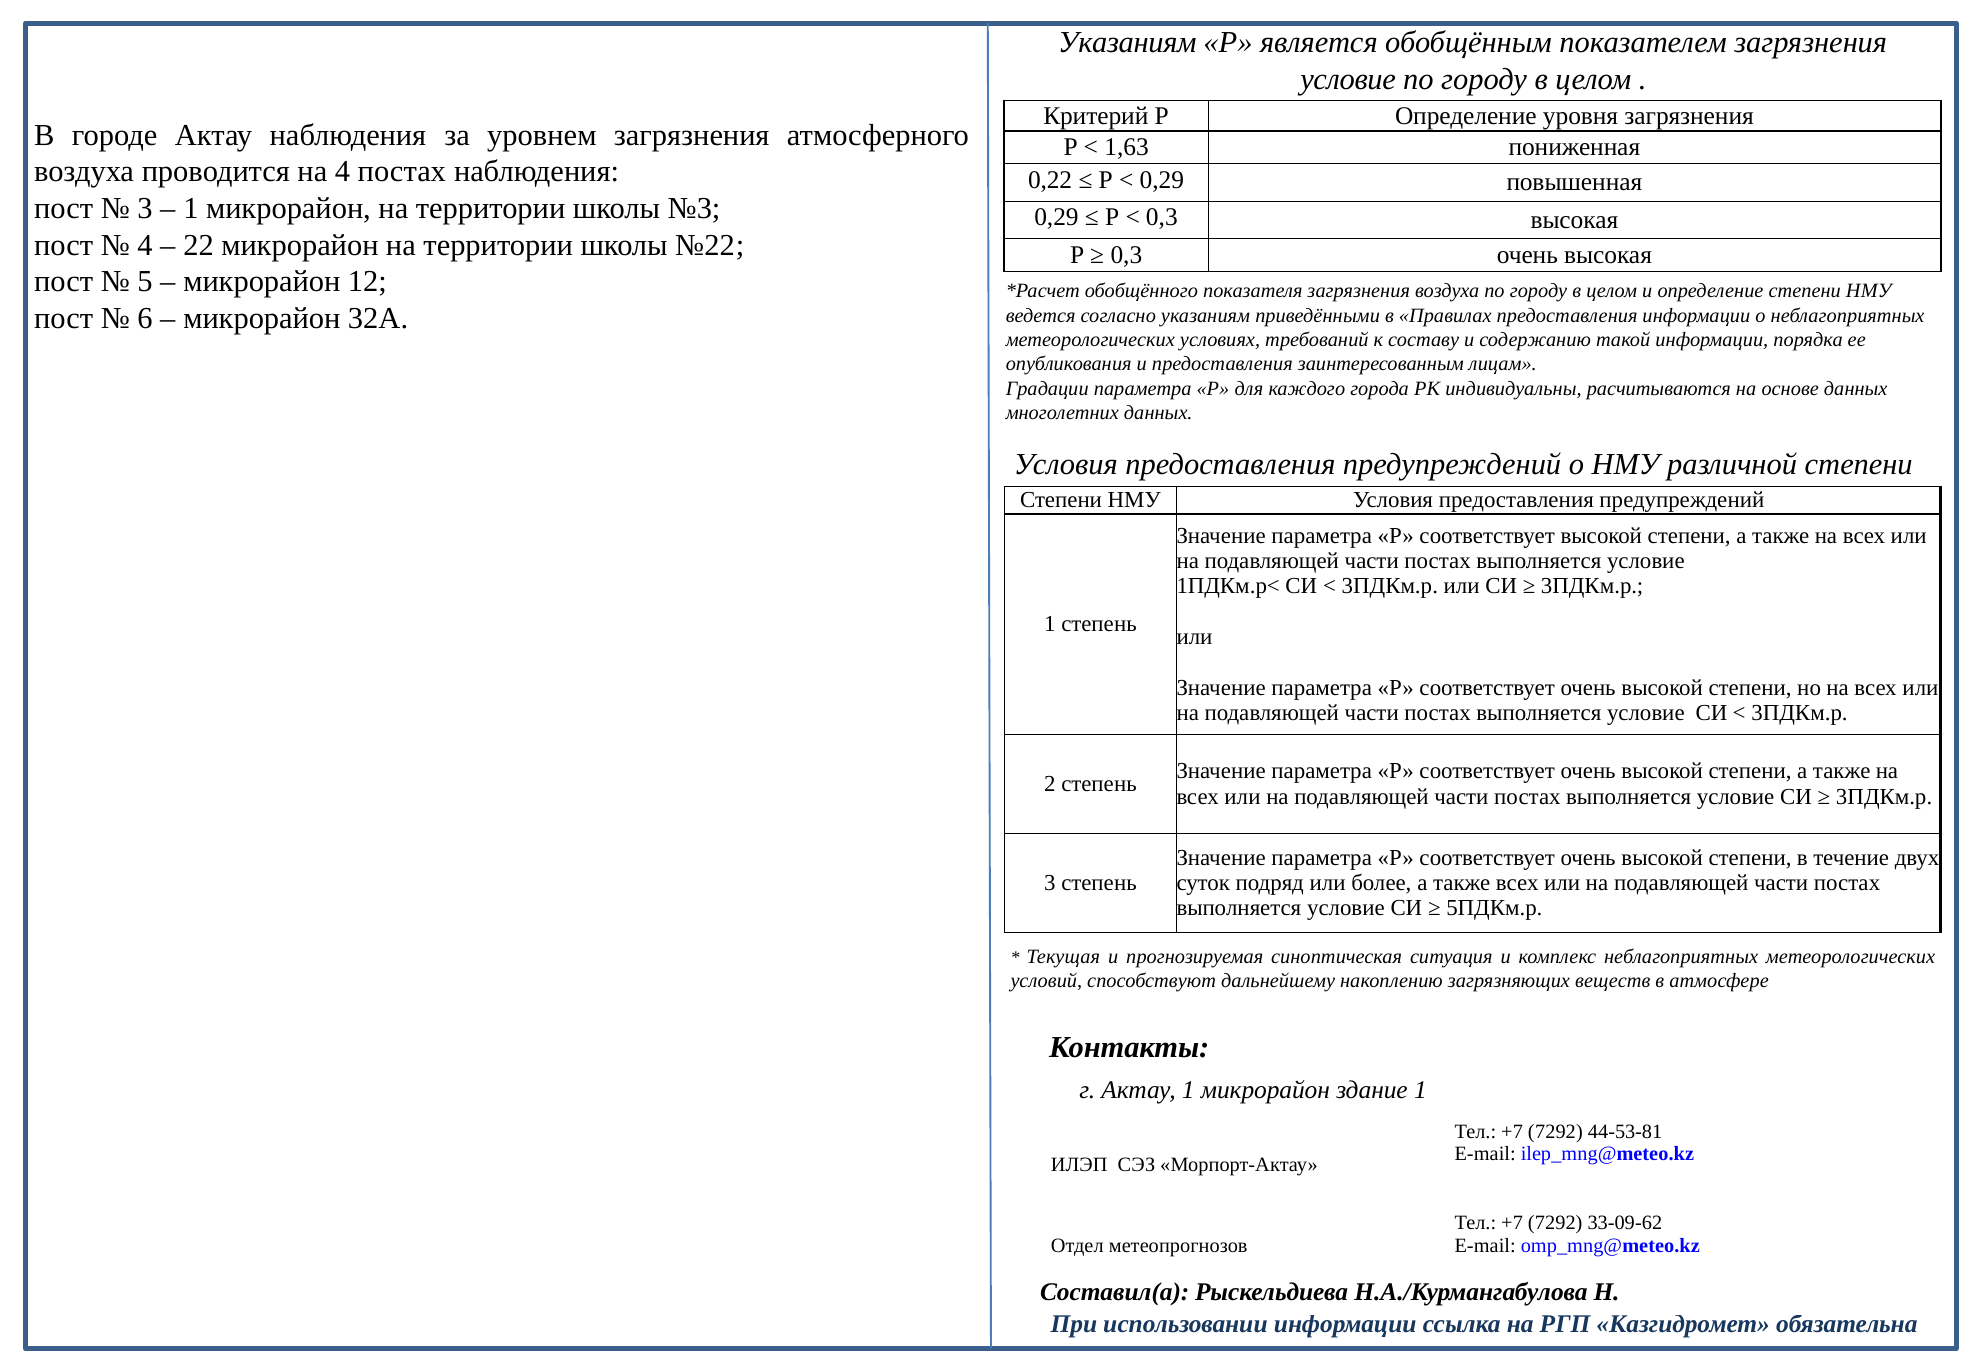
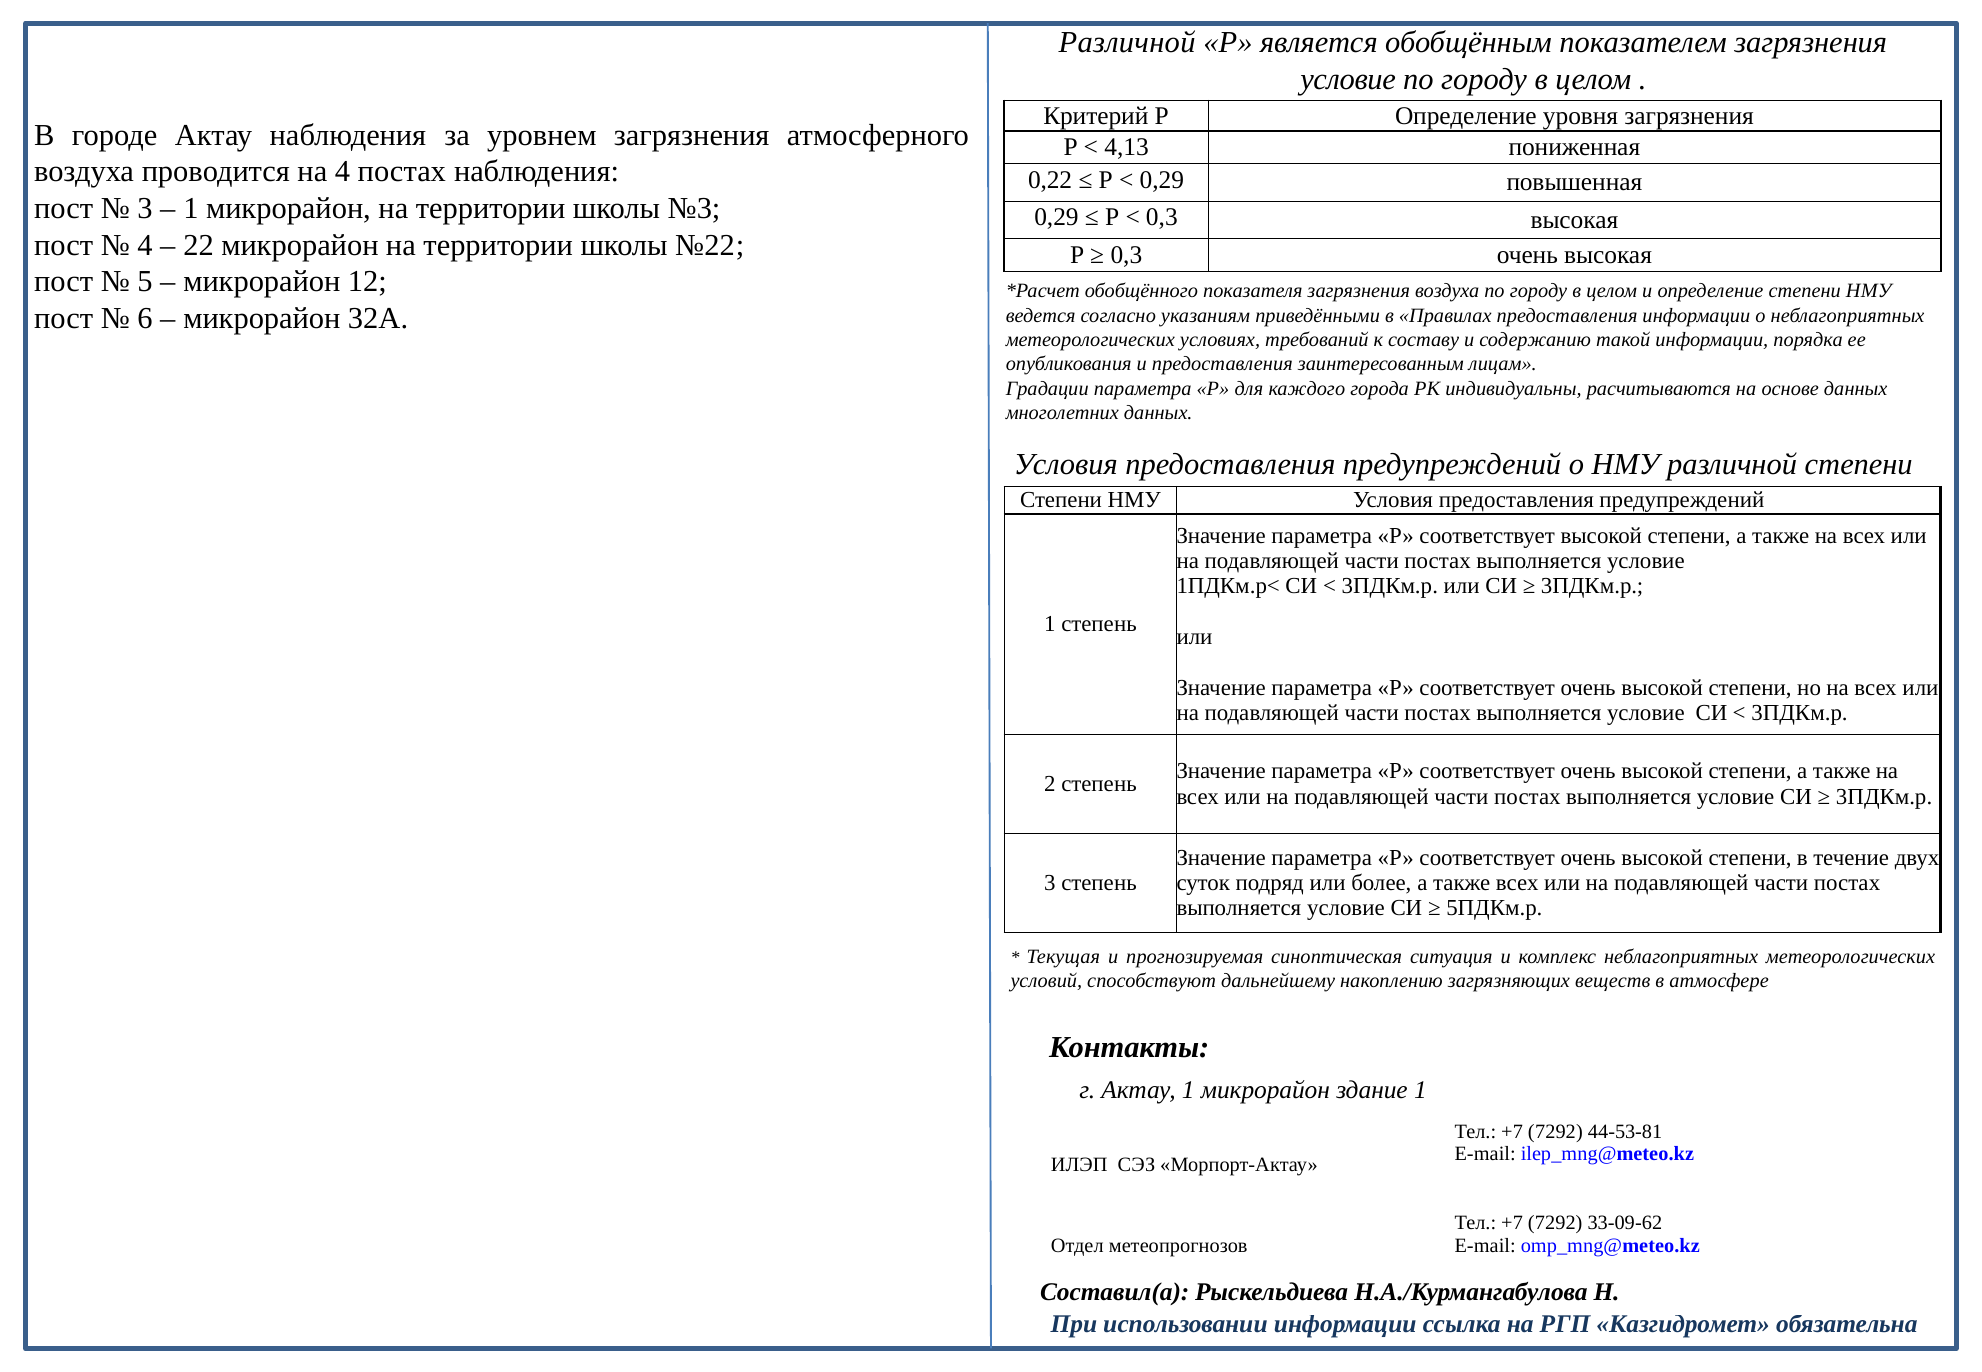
Указаниям at (1127, 43): Указаниям -> Различной
1,63: 1,63 -> 4,13
